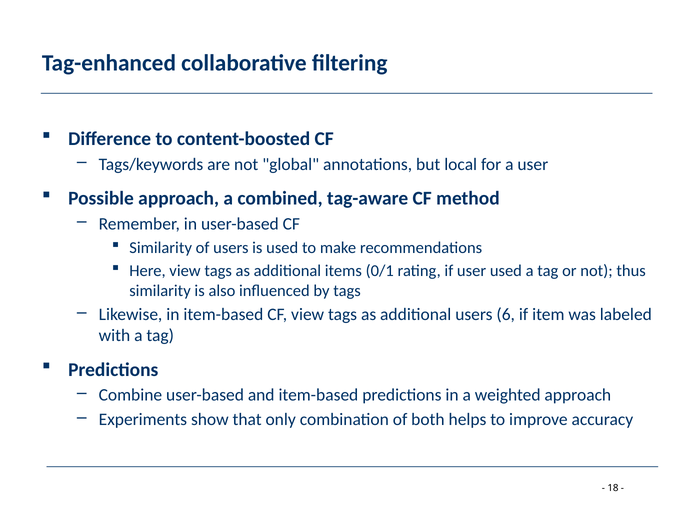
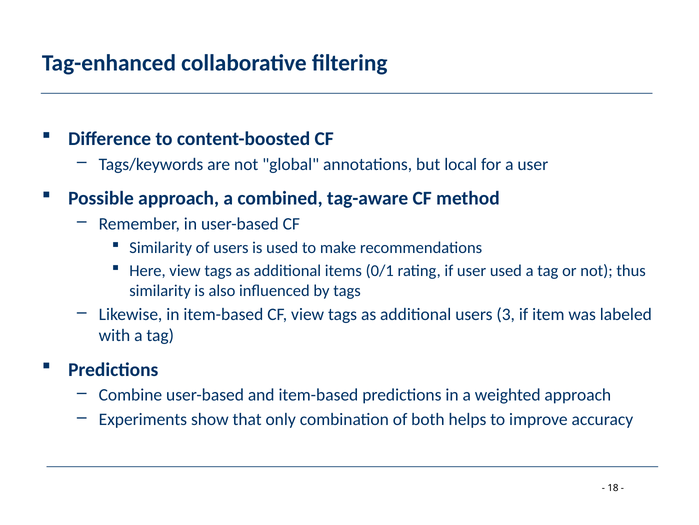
6: 6 -> 3
